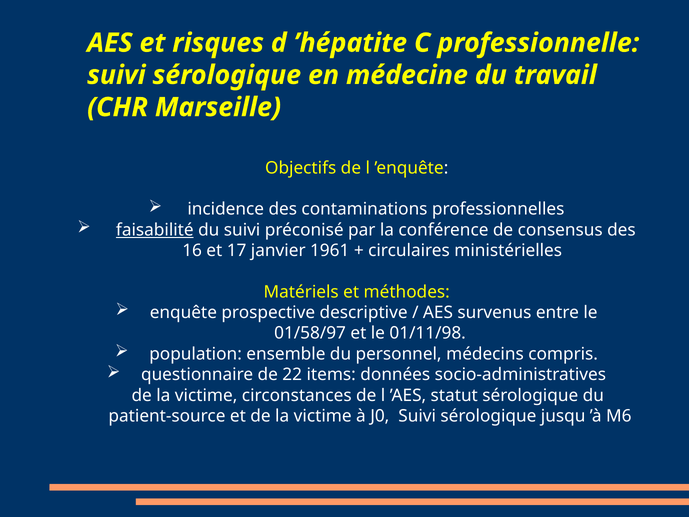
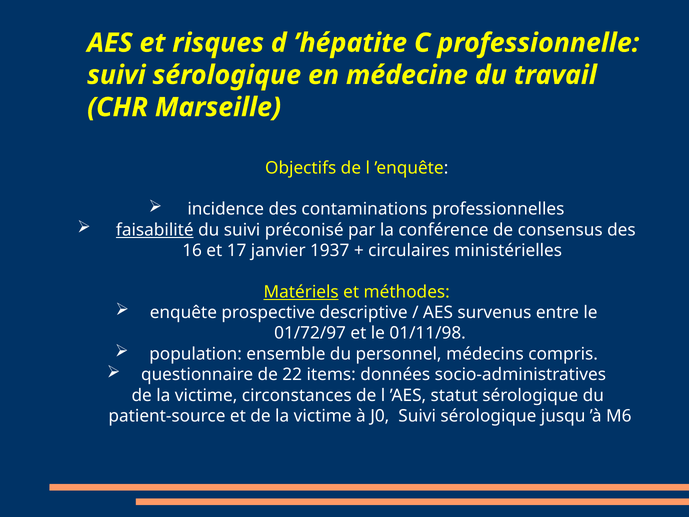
1961: 1961 -> 1937
Matériels underline: none -> present
01/58/97: 01/58/97 -> 01/72/97
